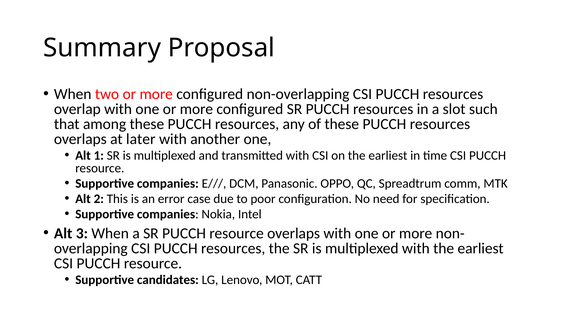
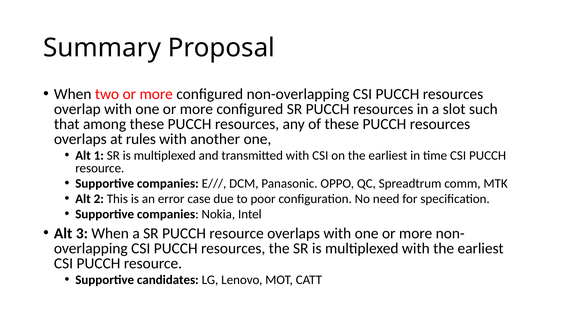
later: later -> rules
